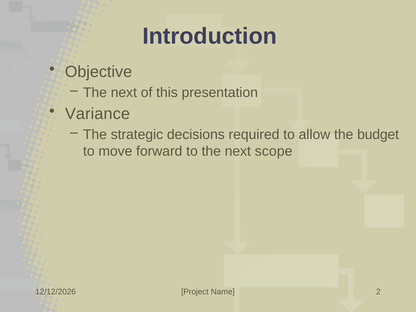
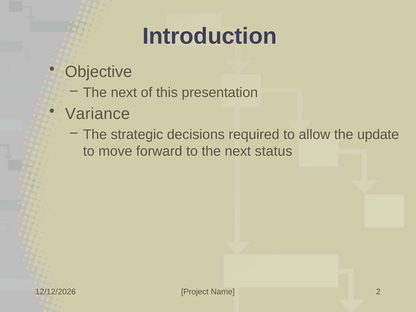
budget: budget -> update
scope: scope -> status
